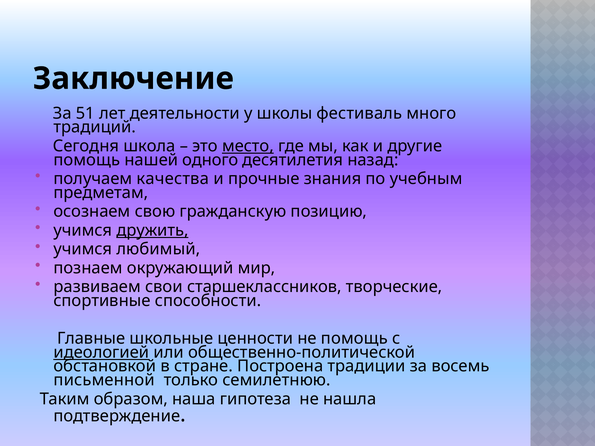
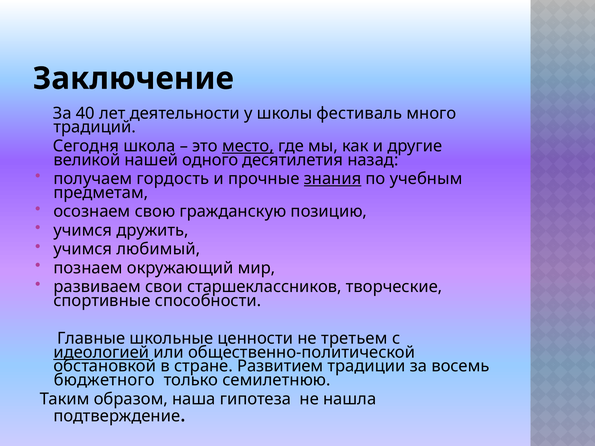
51: 51 -> 40
помощь at (87, 160): помощь -> великой
качества: качества -> гордость
знания underline: none -> present
дружить underline: present -> none
не помощь: помощь -> третьем
Построена: Построена -> Развитием
письменной: письменной -> бюджетного
